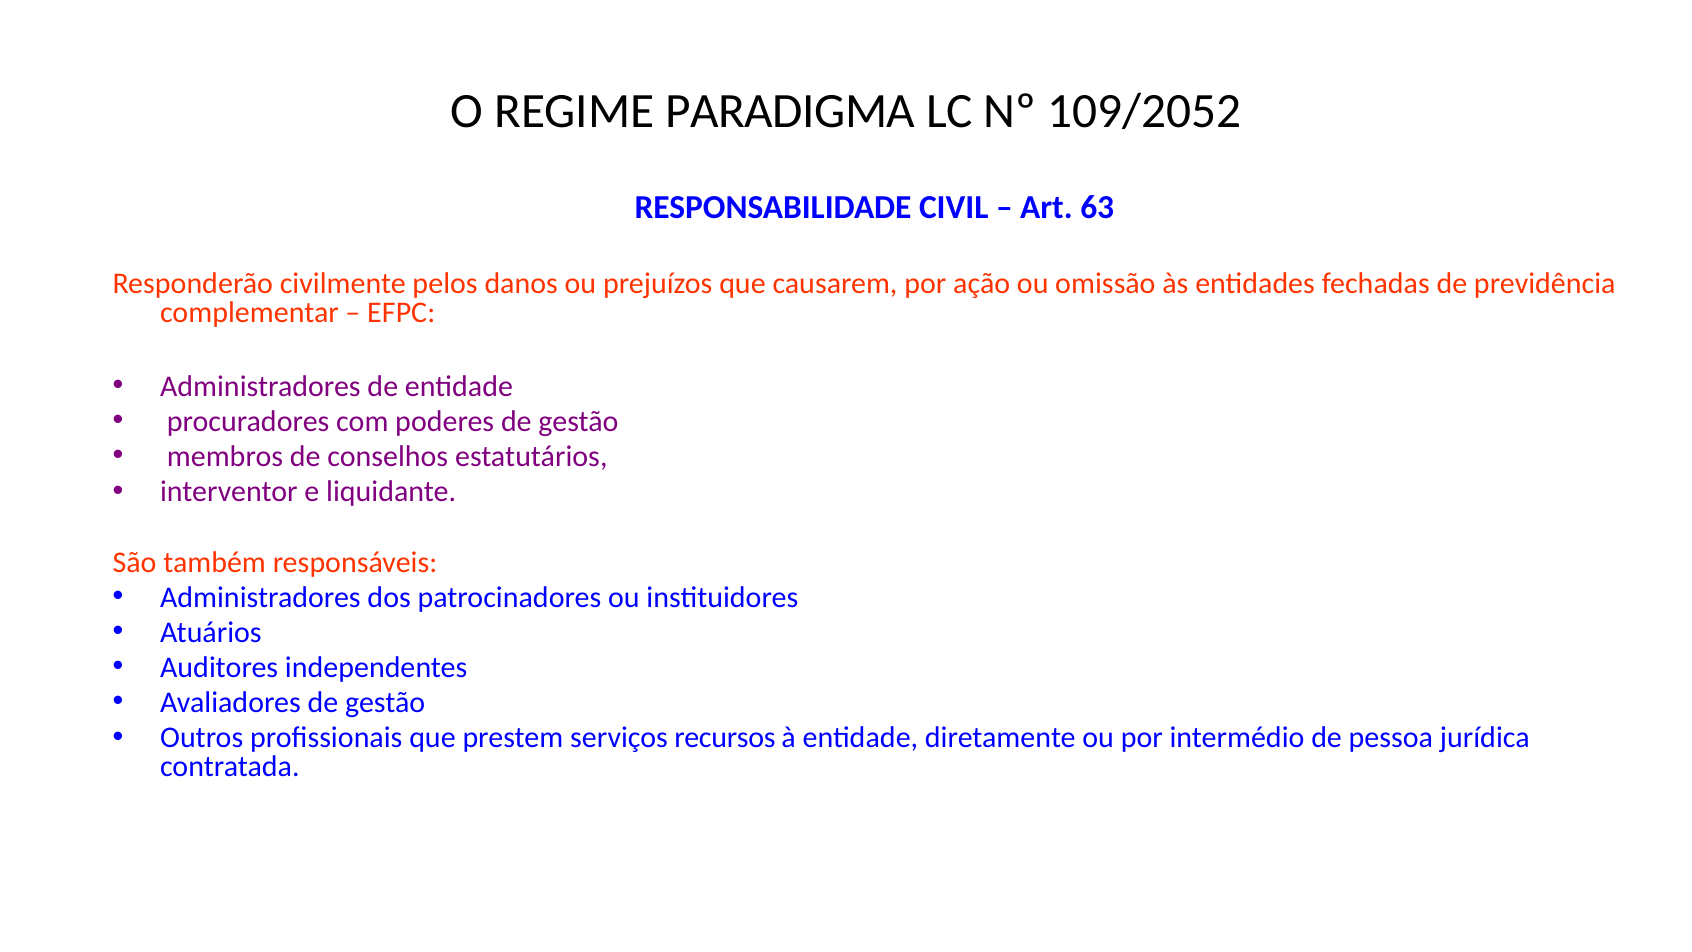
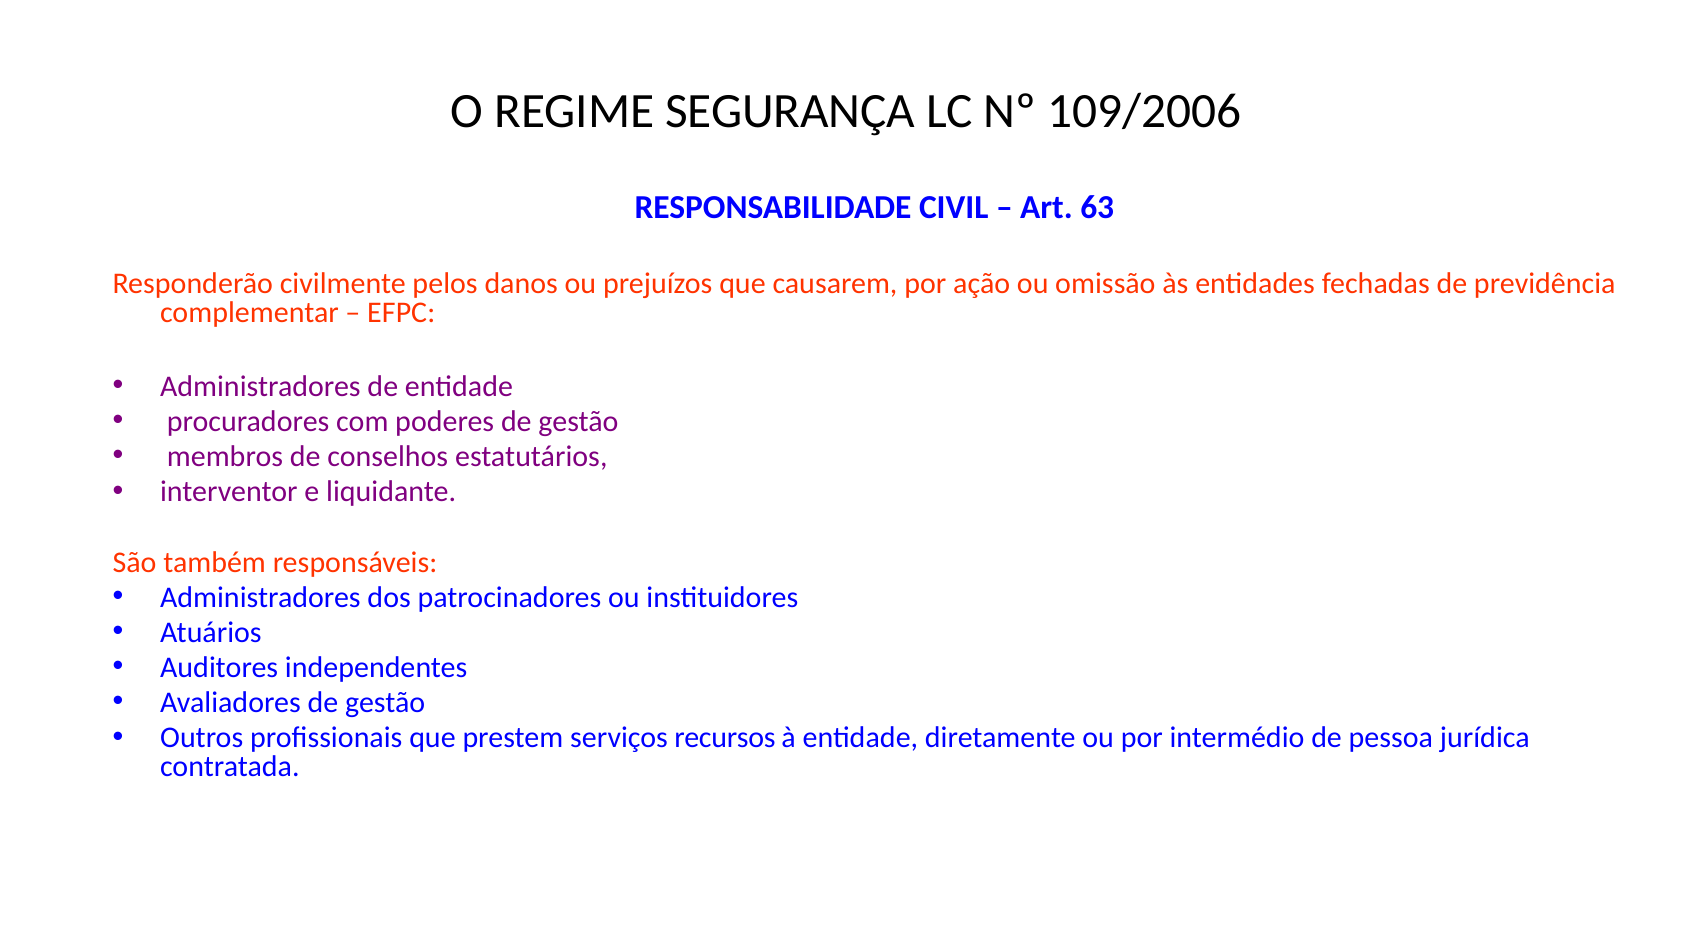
PARADIGMA: PARADIGMA -> SEGURANÇA
109/2052: 109/2052 -> 109/2006
